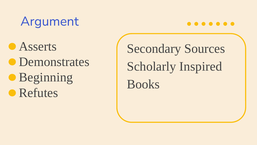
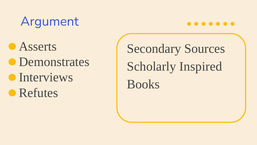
Beginning: Beginning -> Interviews
